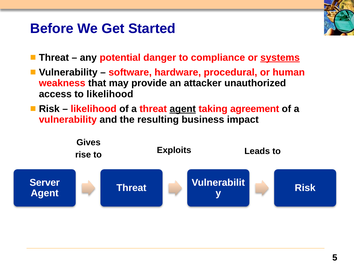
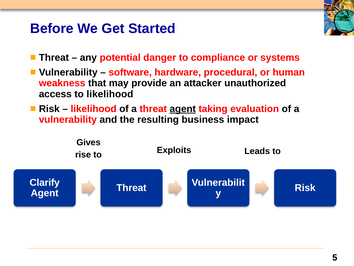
systems underline: present -> none
agreement: agreement -> evaluation
Server: Server -> Clarify
